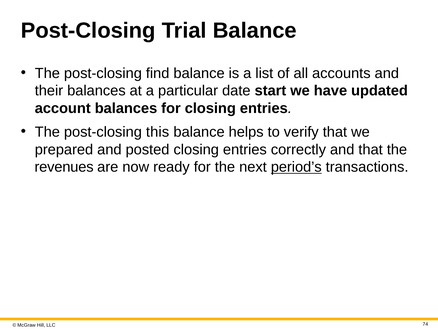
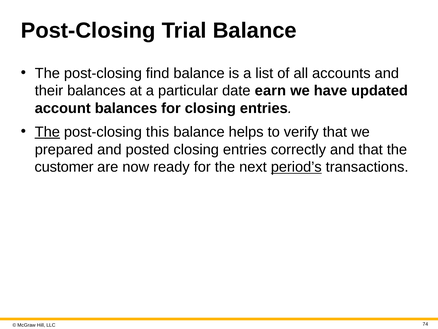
start: start -> earn
The at (47, 132) underline: none -> present
revenues: revenues -> customer
